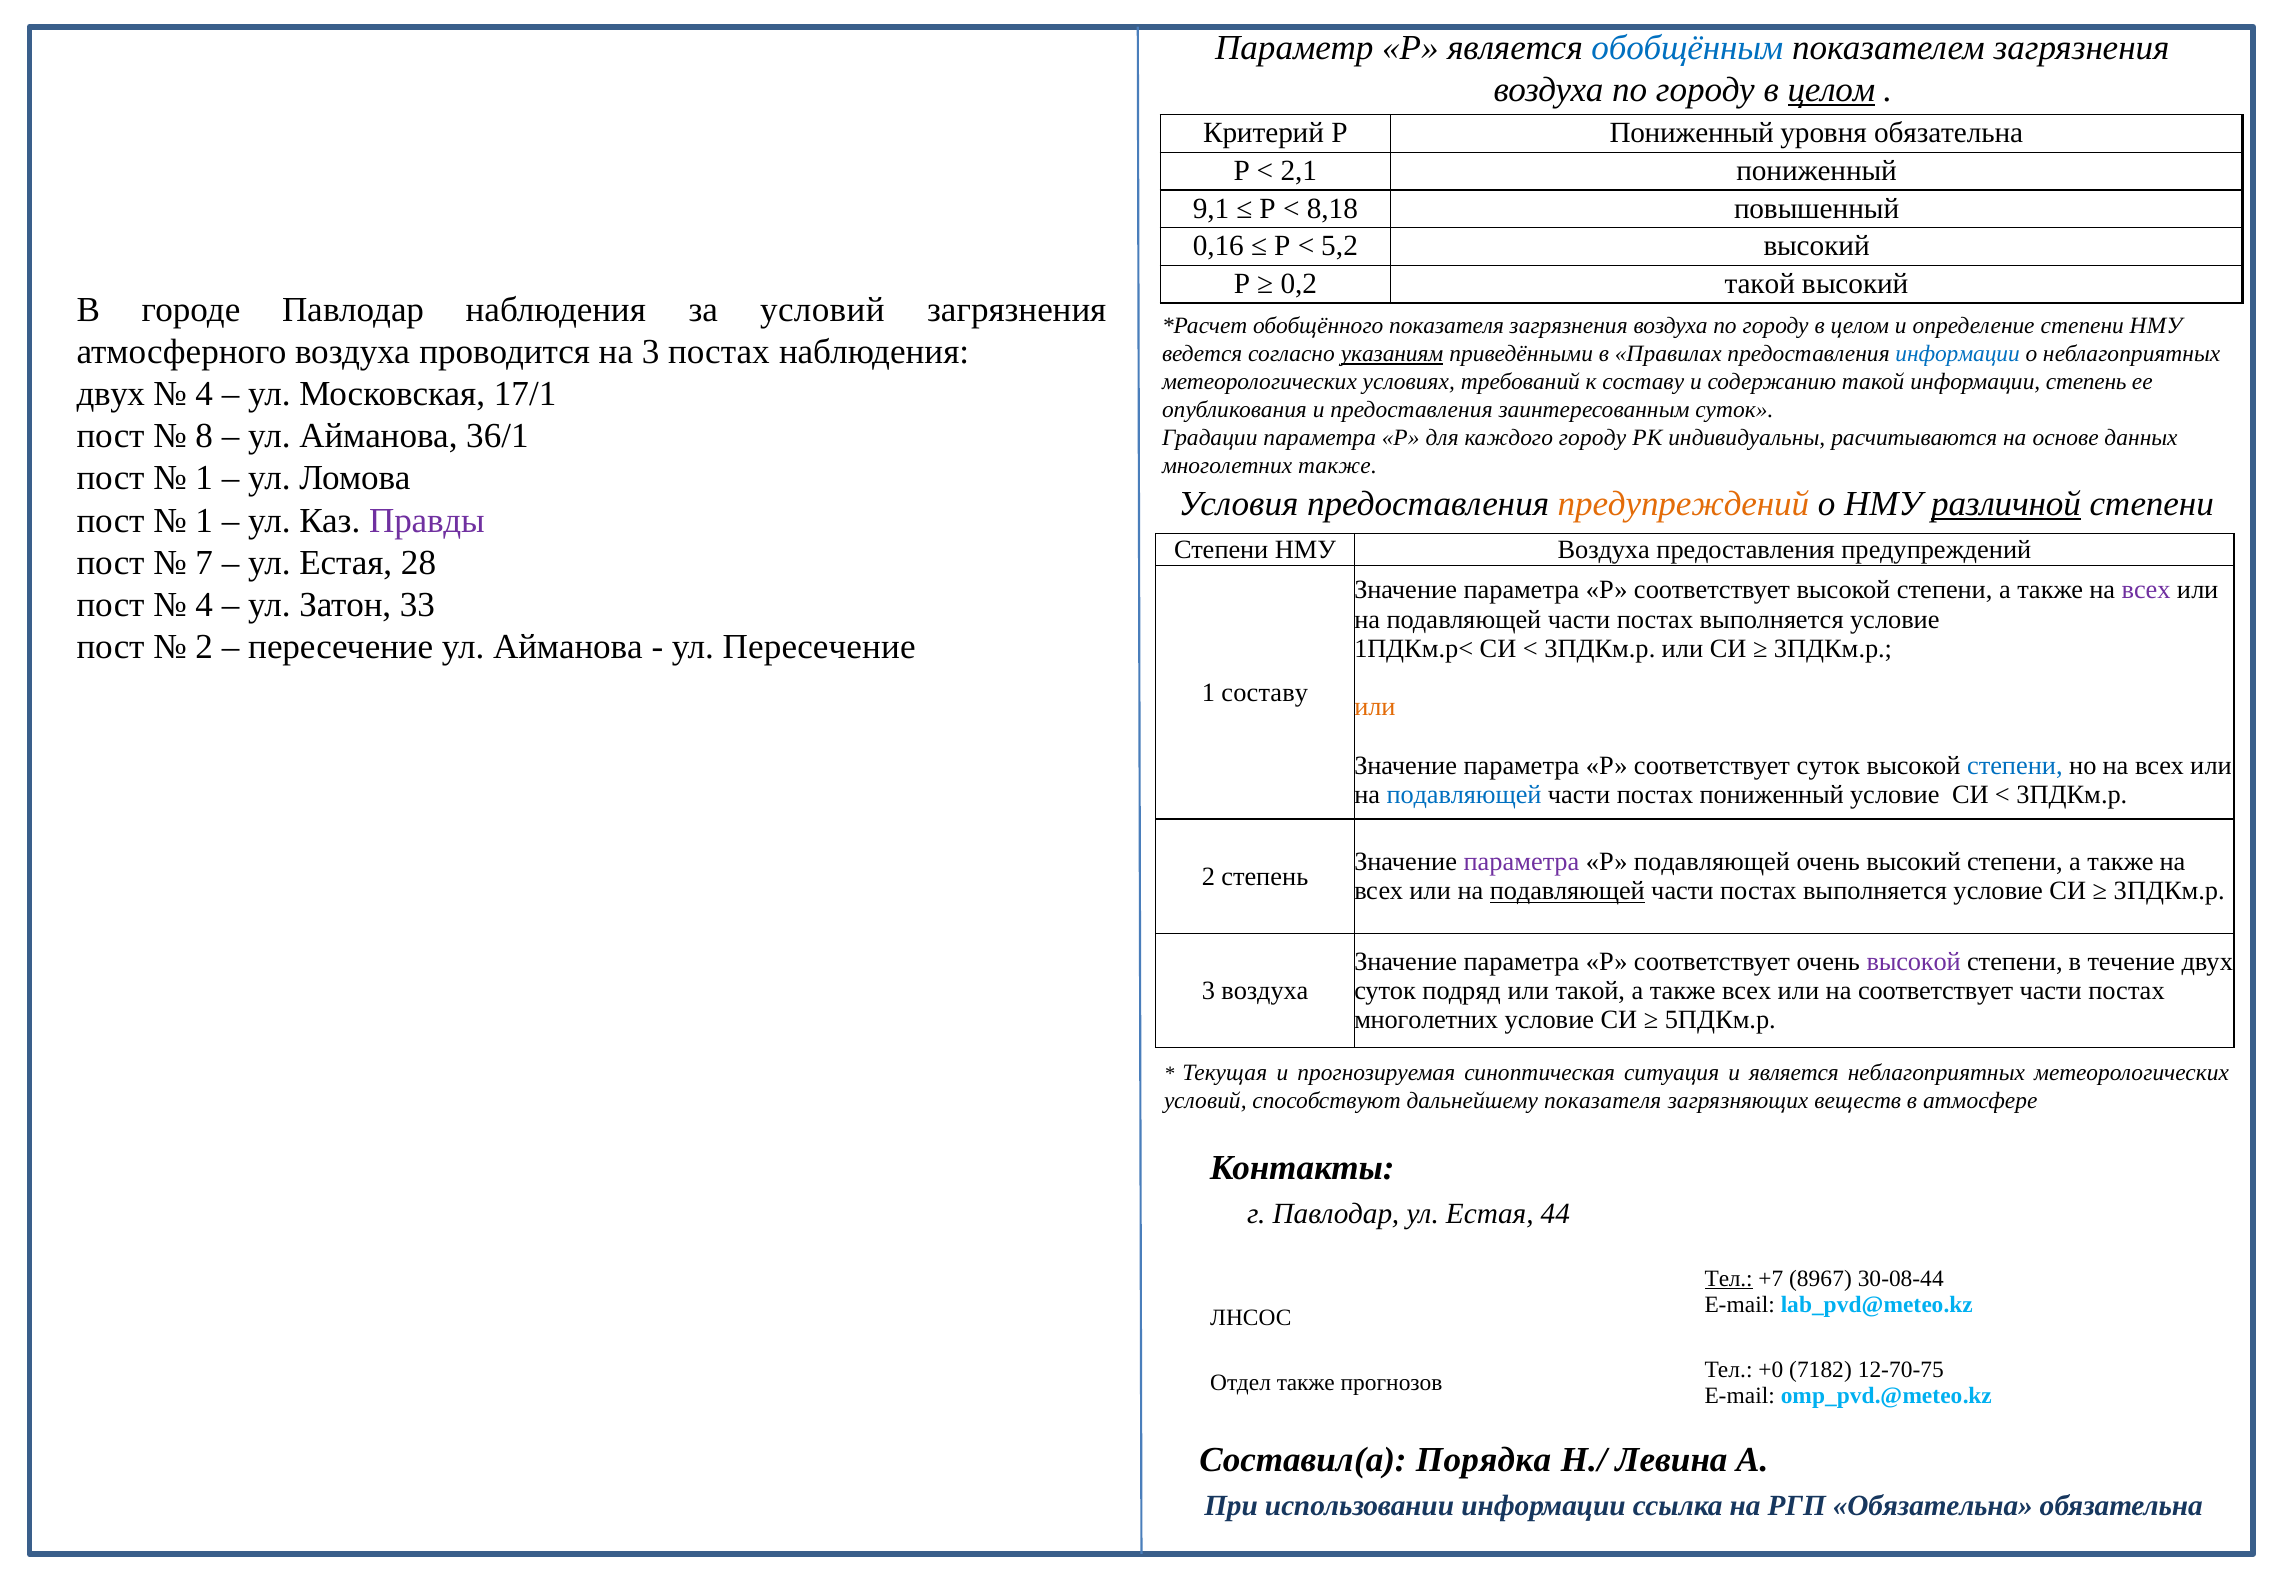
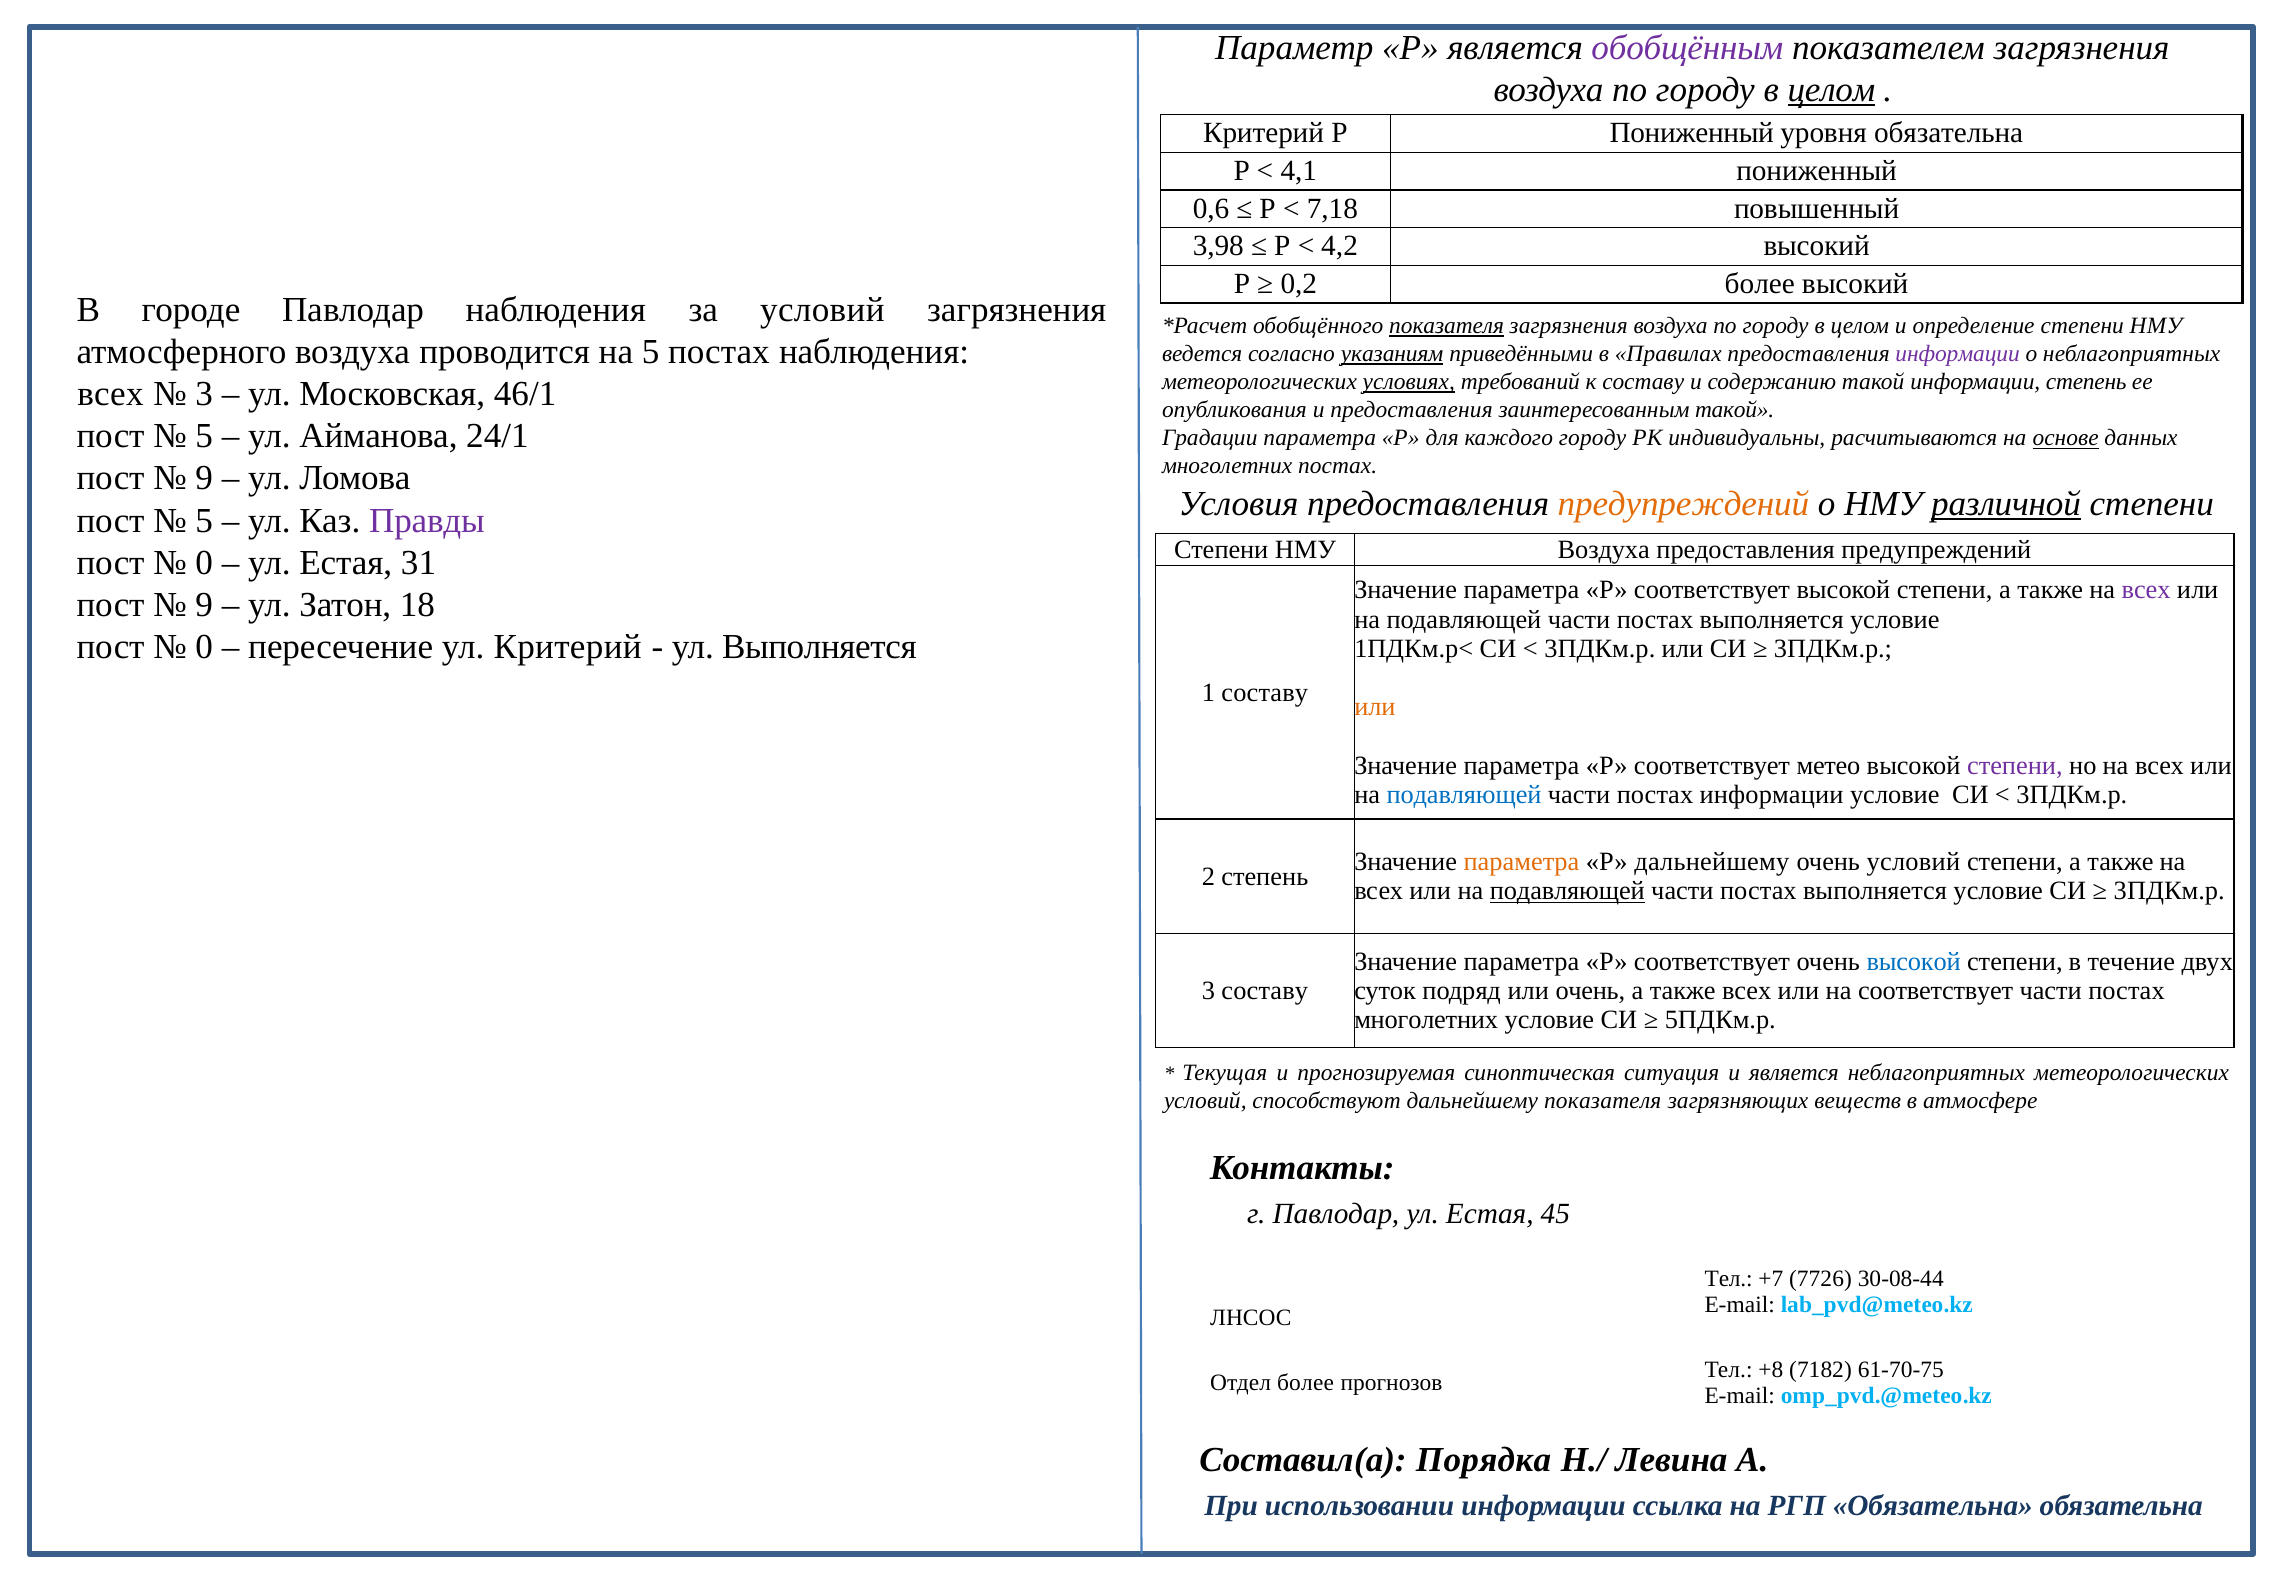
обобщённым colour: blue -> purple
2,1: 2,1 -> 4,1
9,1: 9,1 -> 0,6
8,18: 8,18 -> 7,18
0,16: 0,16 -> 3,98
5,2: 5,2 -> 4,2
0,2 такой: такой -> более
показателя at (1447, 326) underline: none -> present
на 3: 3 -> 5
информации at (1958, 354) colour: blue -> purple
условиях underline: none -> present
двух at (111, 394): двух -> всех
4 at (204, 394): 4 -> 3
17/1: 17/1 -> 46/1
заинтересованным суток: суток -> такой
8 at (204, 436): 8 -> 5
36/1: 36/1 -> 24/1
основе underline: none -> present
многолетних также: также -> постах
1 at (204, 478): 1 -> 9
1 at (204, 520): 1 -> 5
7 at (204, 562): 7 -> 0
28: 28 -> 31
4 at (204, 605): 4 -> 9
33: 33 -> 18
2 at (204, 647): 2 -> 0
пересечение ул Айманова: Айманова -> Критерий
ул Пересечение: Пересечение -> Выполняется
соответствует суток: суток -> метео
степени at (2015, 765) colour: blue -> purple
постах пониженный: пониженный -> информации
параметра at (1521, 862) colour: purple -> orange
Р подавляющей: подавляющей -> дальнейшему
очень высокий: высокий -> условий
высокой at (1914, 961) colour: purple -> blue
3 воздуха: воздуха -> составу
или такой: такой -> очень
44: 44 -> 45
Тел at (1729, 1278) underline: present -> none
8967: 8967 -> 7726
+0: +0 -> +8
12-70-75: 12-70-75 -> 61-70-75
Отдел также: также -> более
